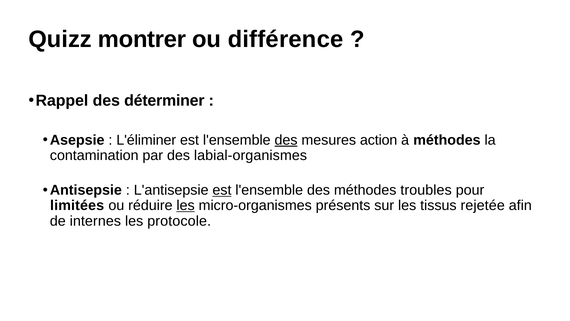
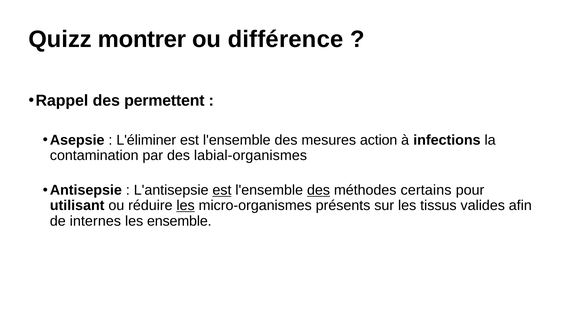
déterminer: déterminer -> permettent
des at (286, 140) underline: present -> none
à méthodes: méthodes -> infections
des at (318, 190) underline: none -> present
troubles: troubles -> certains
limitées: limitées -> utilisant
rejetée: rejetée -> valides
protocole: protocole -> ensemble
